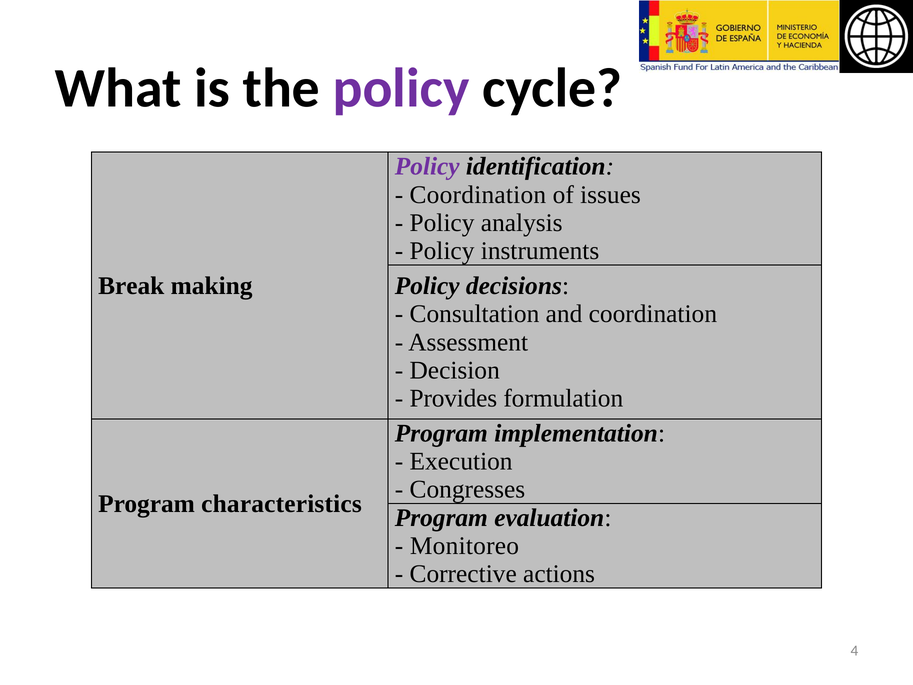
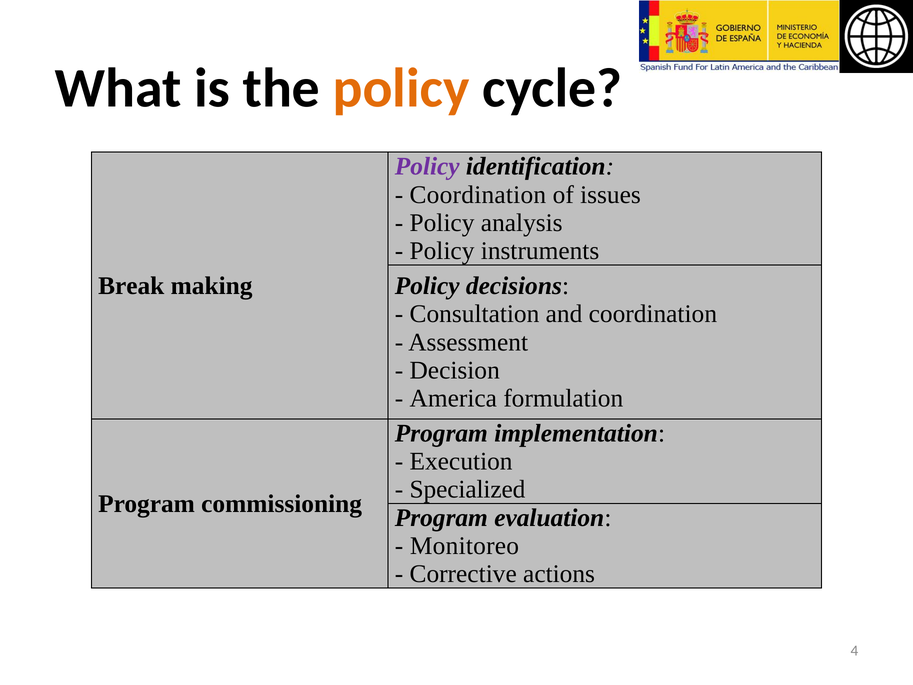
policy at (401, 88) colour: purple -> orange
Provides: Provides -> America
Congresses: Congresses -> Specialized
characteristics: characteristics -> commissioning
